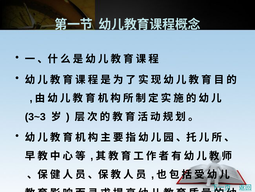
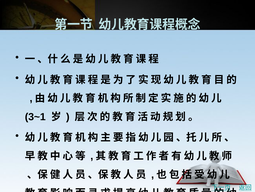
3~3: 3~3 -> 3~1
